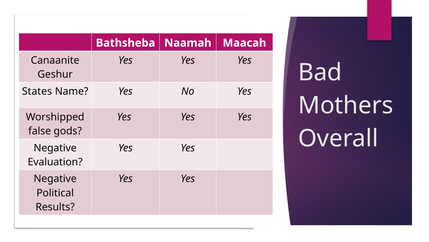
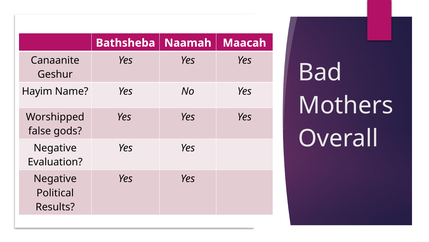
States: States -> Hayim
